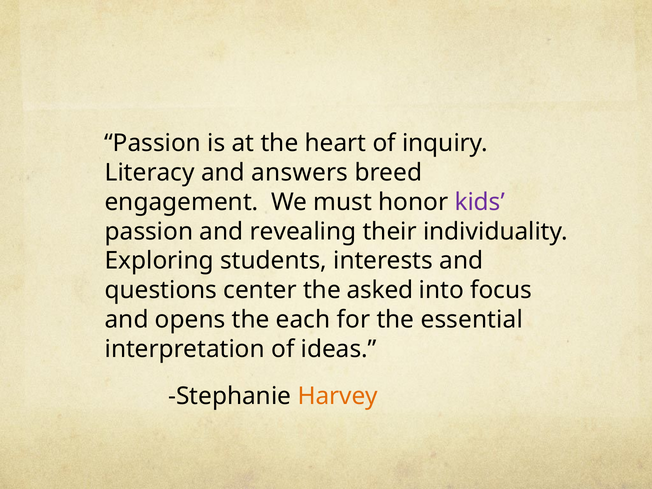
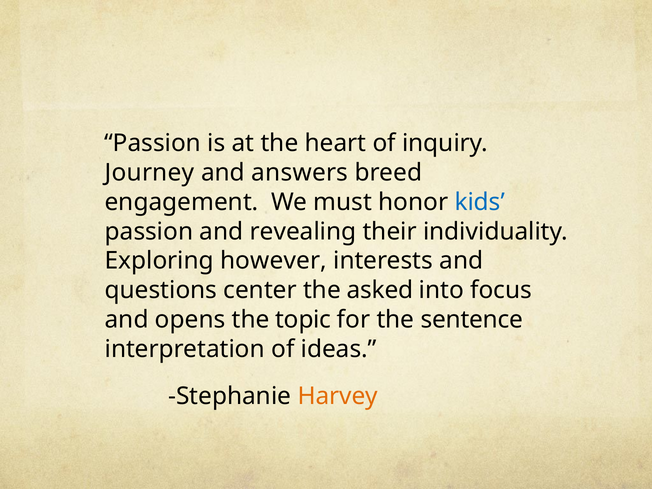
Literacy: Literacy -> Journey
kids colour: purple -> blue
students: students -> however
each: each -> topic
essential: essential -> sentence
